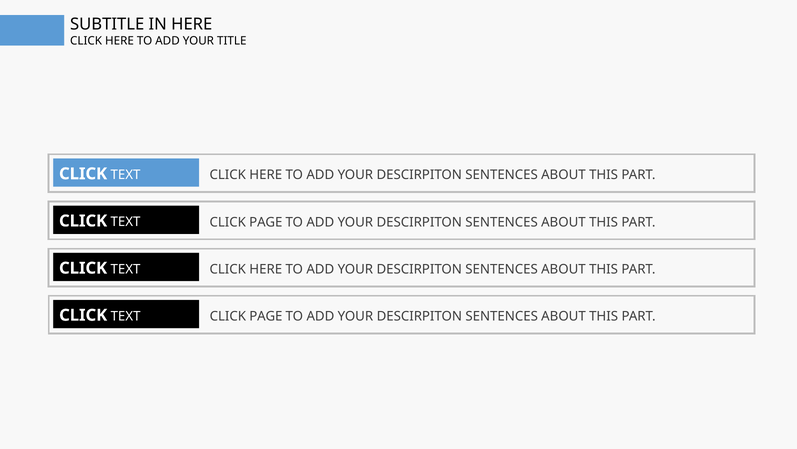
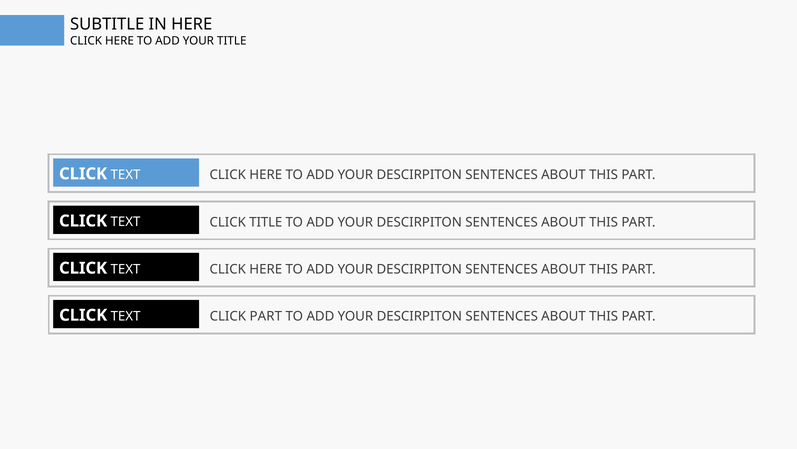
PAGE at (266, 222): PAGE -> TITLE
PAGE at (266, 316): PAGE -> PART
